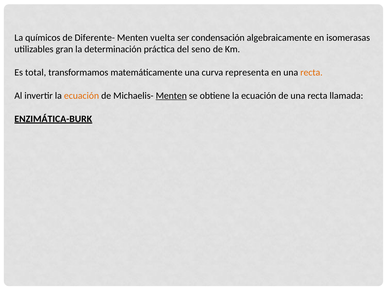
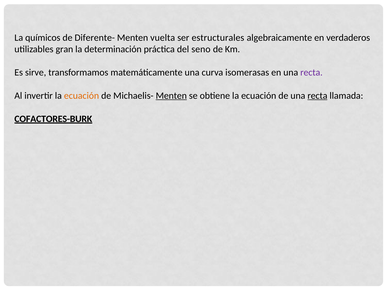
condensación: condensación -> estructurales
isomerasas: isomerasas -> verdaderos
total: total -> sirve
representa: representa -> isomerasas
recta at (311, 73) colour: orange -> purple
recta at (317, 96) underline: none -> present
ENZIMÁTICA-BURK: ENZIMÁTICA-BURK -> COFACTORES-BURK
